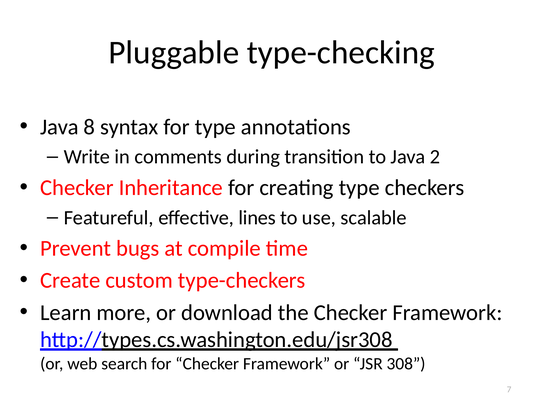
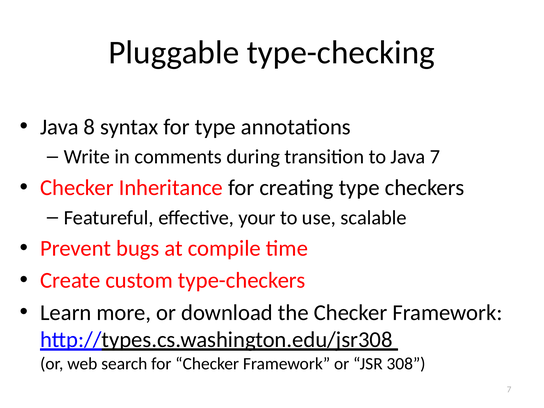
Java 2: 2 -> 7
lines: lines -> your
